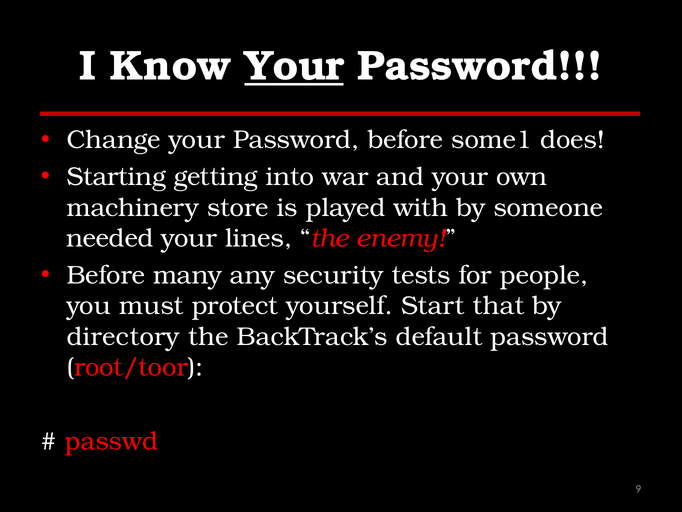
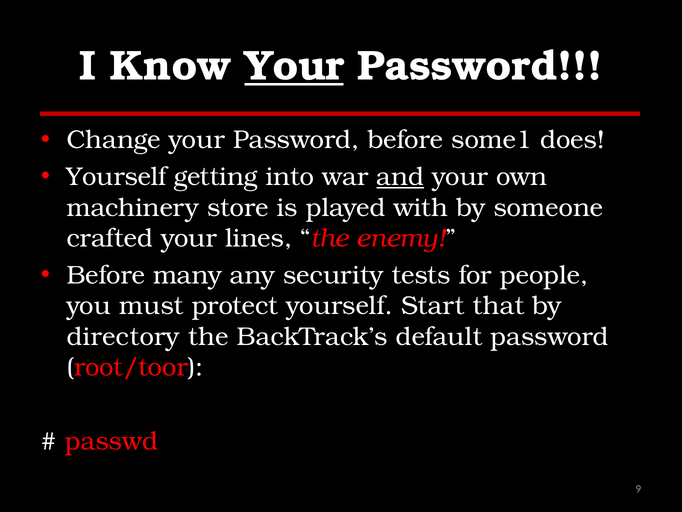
Starting at (116, 177): Starting -> Yourself
and underline: none -> present
needed: needed -> crafted
